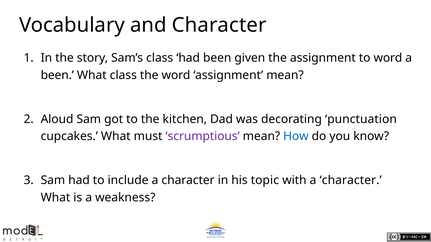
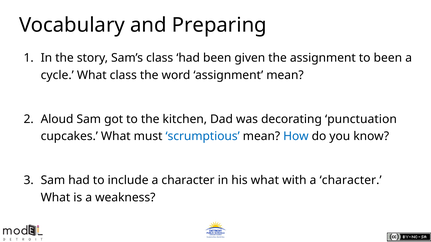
and Character: Character -> Preparing
to word: word -> been
been at (57, 75): been -> cycle
scrumptious colour: purple -> blue
his topic: topic -> what
